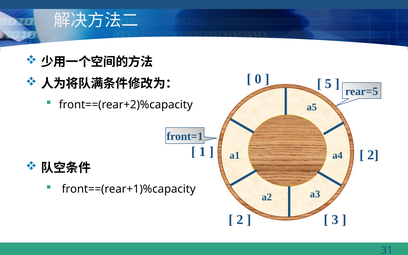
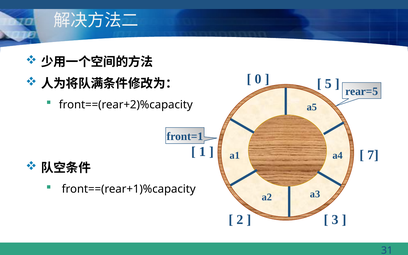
2 at (373, 155): 2 -> 7
